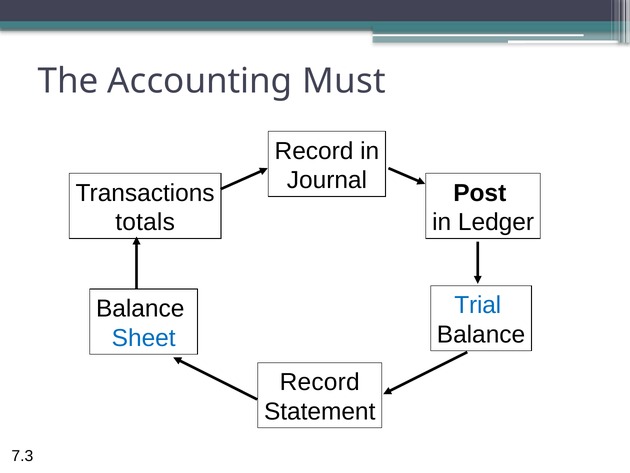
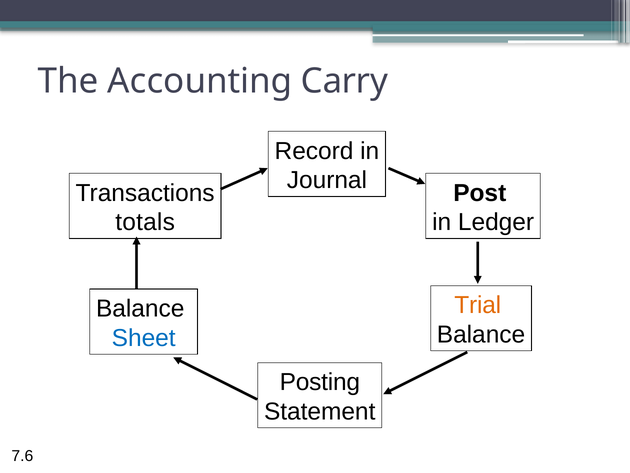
Must: Must -> Carry
Trial colour: blue -> orange
Record at (320, 382): Record -> Posting
7.3: 7.3 -> 7.6
